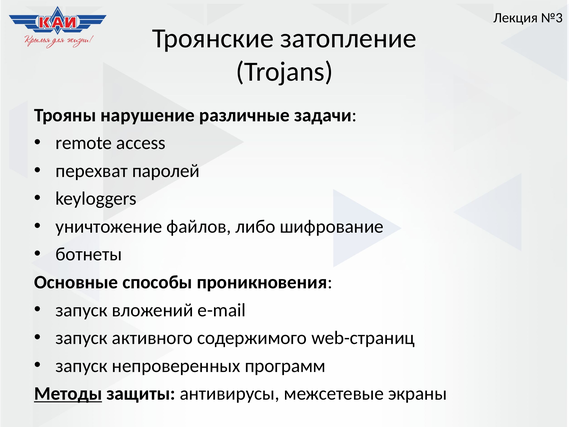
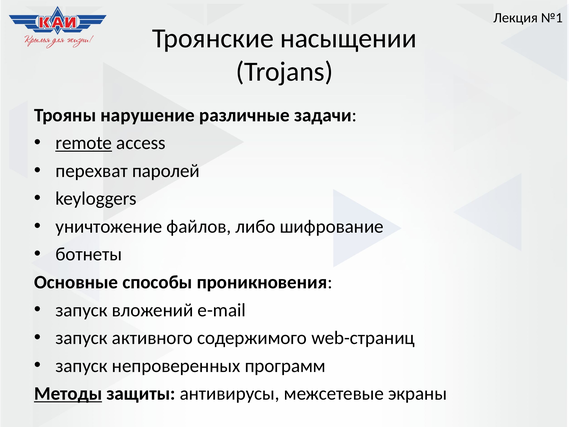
№3: №3 -> №1
затопление: затопление -> насыщении
remote underline: none -> present
